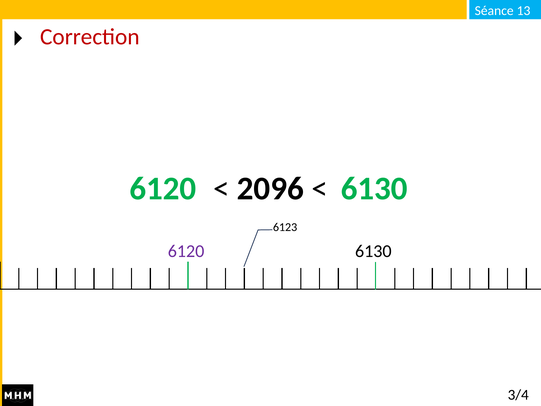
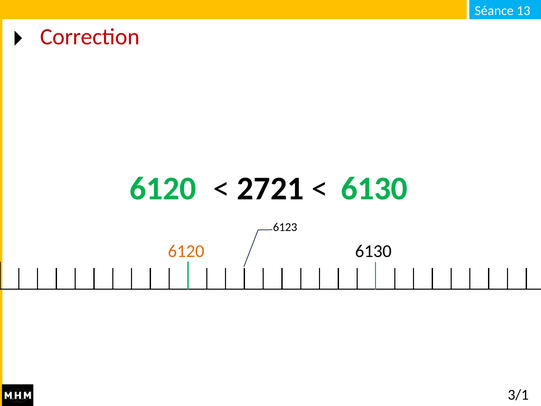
2096: 2096 -> 2721
6120 at (186, 251) colour: purple -> orange
3/4: 3/4 -> 3/1
